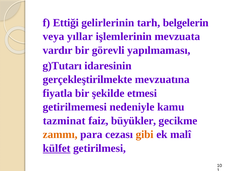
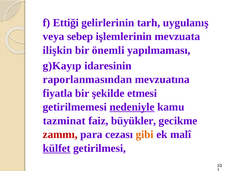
belgelerin: belgelerin -> uygulanış
yıllar: yıllar -> sebep
vardır: vardır -> ilişkin
görevli: görevli -> önemli
g)Tutarı: g)Tutarı -> g)Kayıp
gerçekleştirilmekte: gerçekleştirilmekte -> raporlanmasından
nedeniyle underline: none -> present
zammı colour: orange -> red
